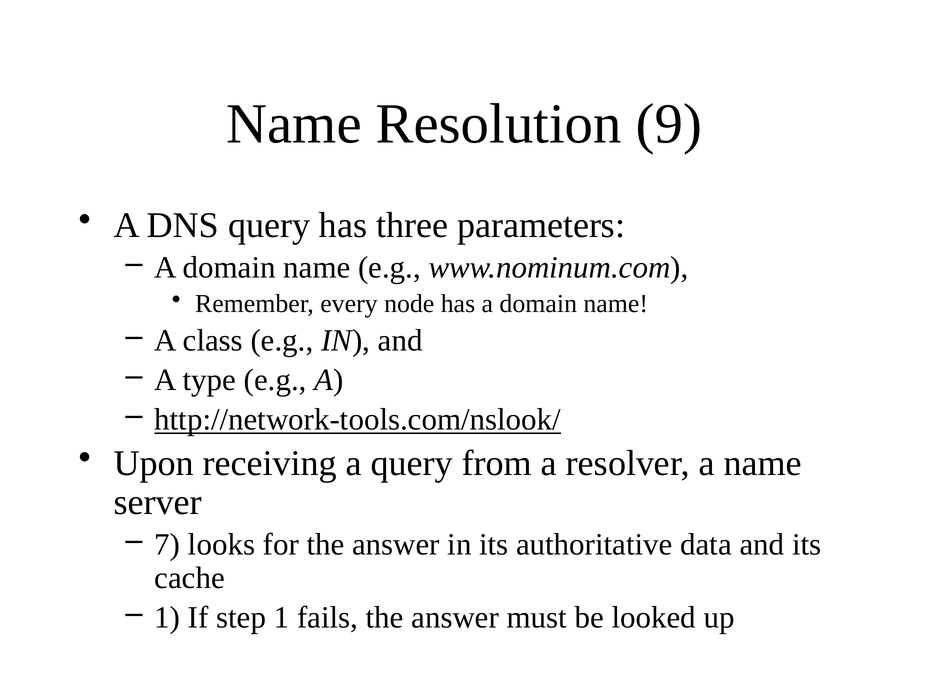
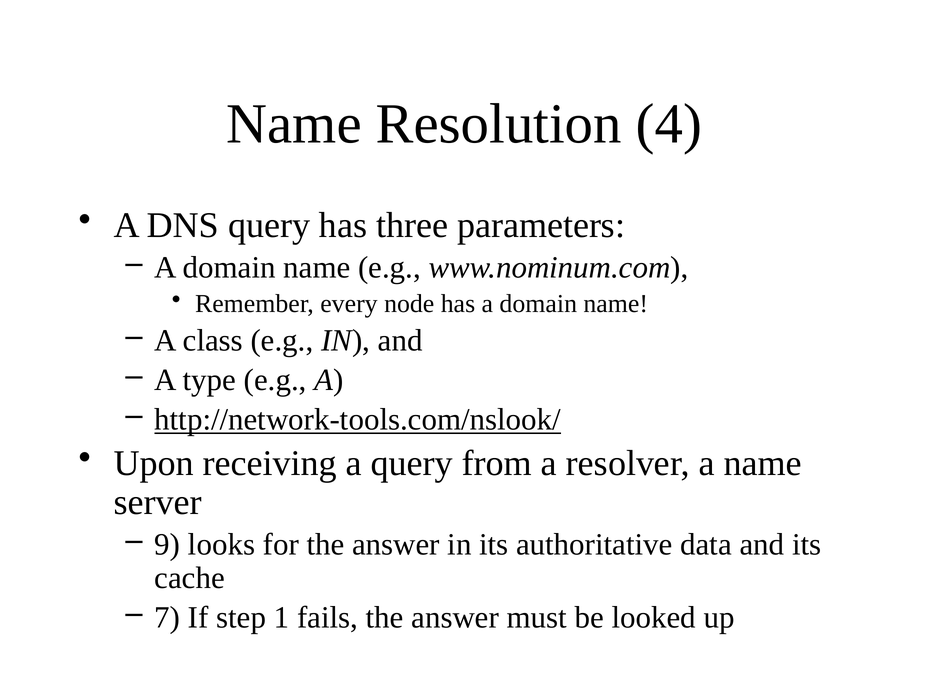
9: 9 -> 4
7: 7 -> 9
1 at (167, 617): 1 -> 7
